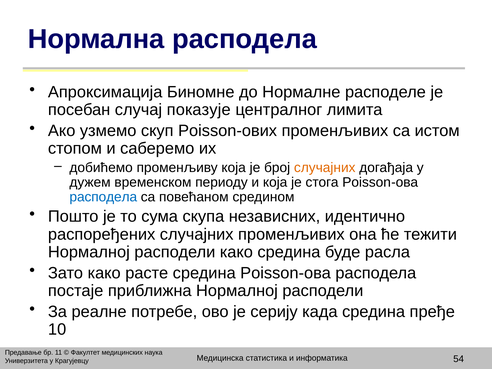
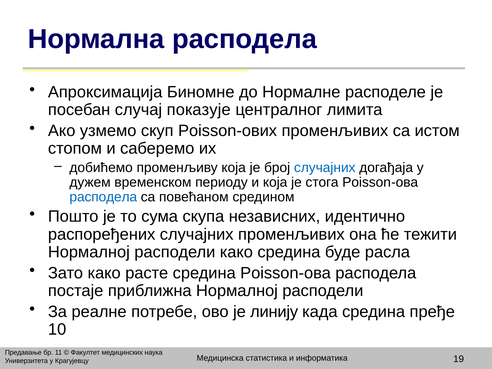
случајних at (325, 168) colour: orange -> blue
серију: серију -> линију
54: 54 -> 19
